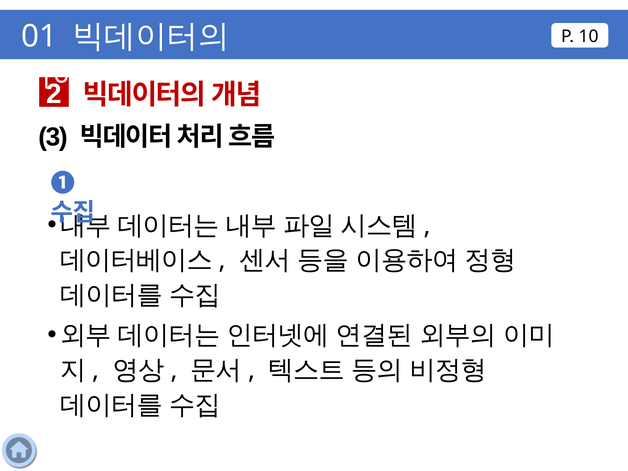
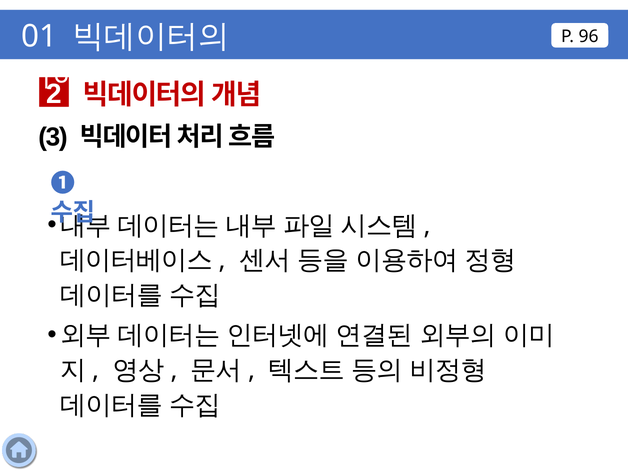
10: 10 -> 96
